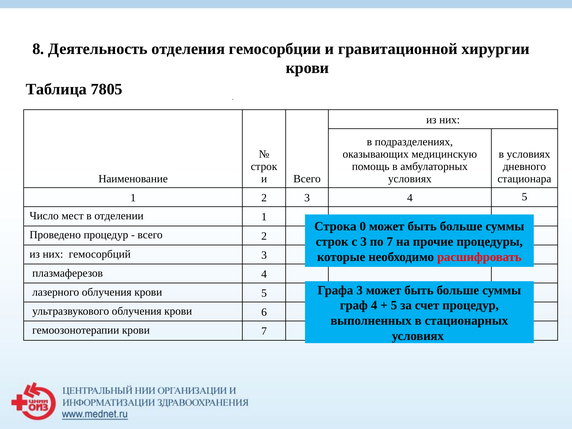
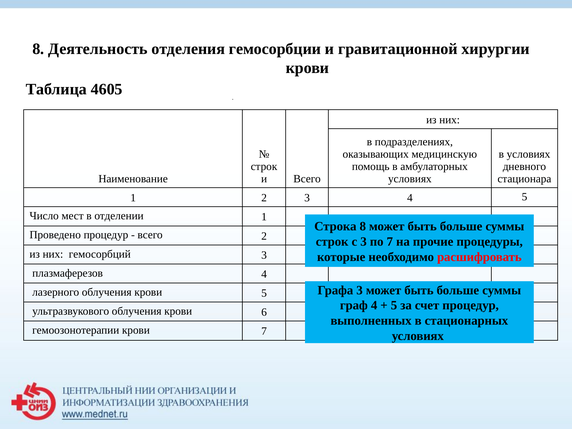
7805: 7805 -> 4605
Строка 0: 0 -> 8
